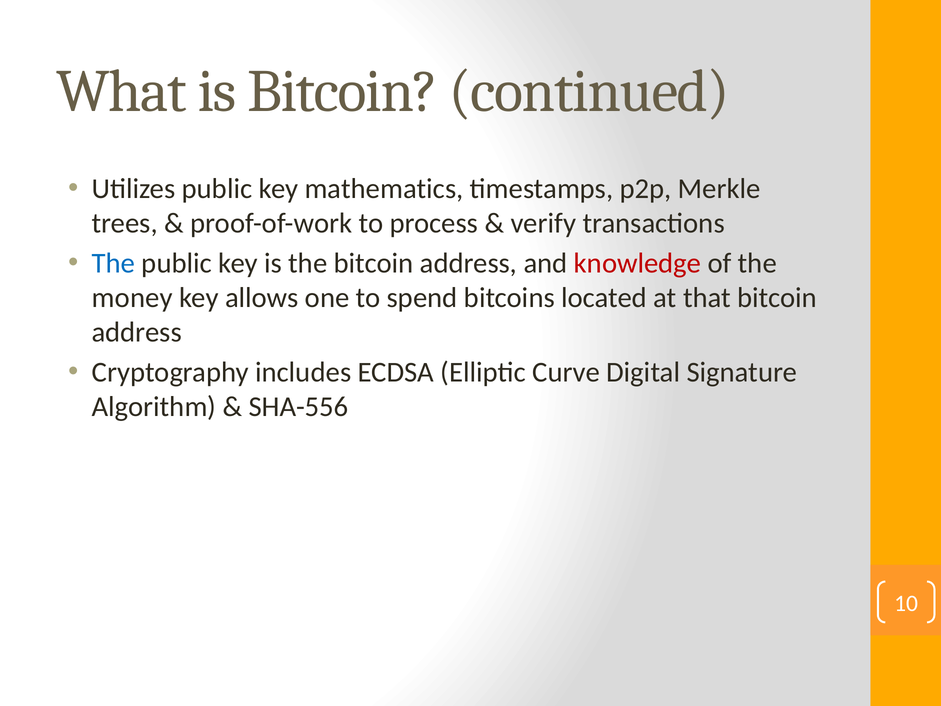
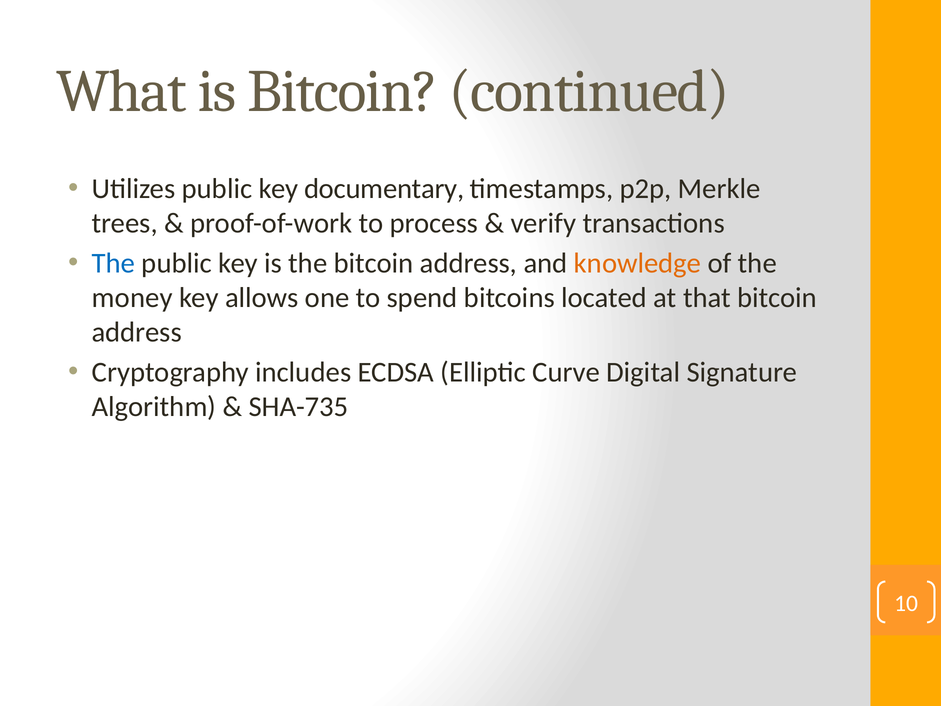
mathematics: mathematics -> documentary
knowledge colour: red -> orange
SHA-556: SHA-556 -> SHA-735
